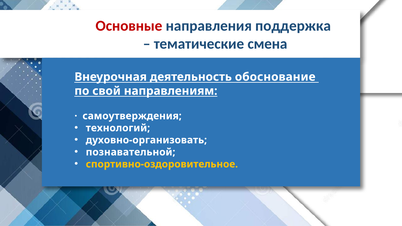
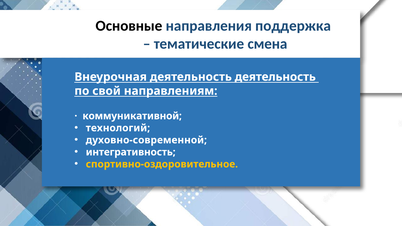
Основные colour: red -> black
деятельность обоснование: обоснование -> деятельность
самоутверждения: самоутверждения -> коммуникативной
духовно-организовать: духовно-организовать -> духовно-современной
познавательной: познавательной -> интегративность
